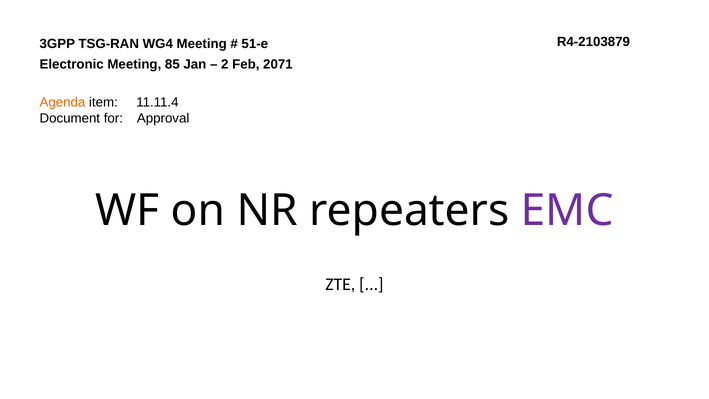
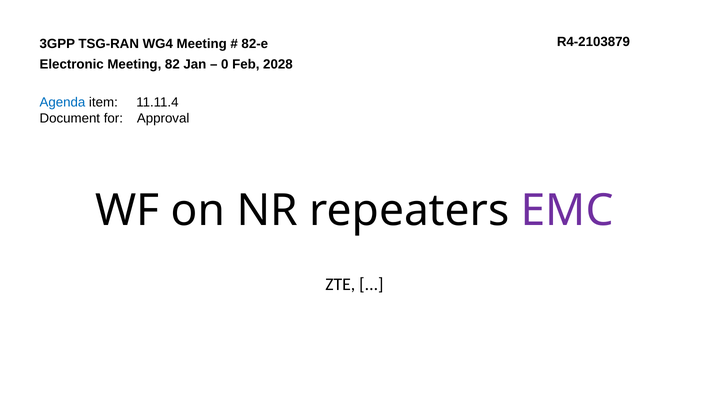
51-e: 51-e -> 82-e
85: 85 -> 82
2: 2 -> 0
2071: 2071 -> 2028
Agenda colour: orange -> blue
